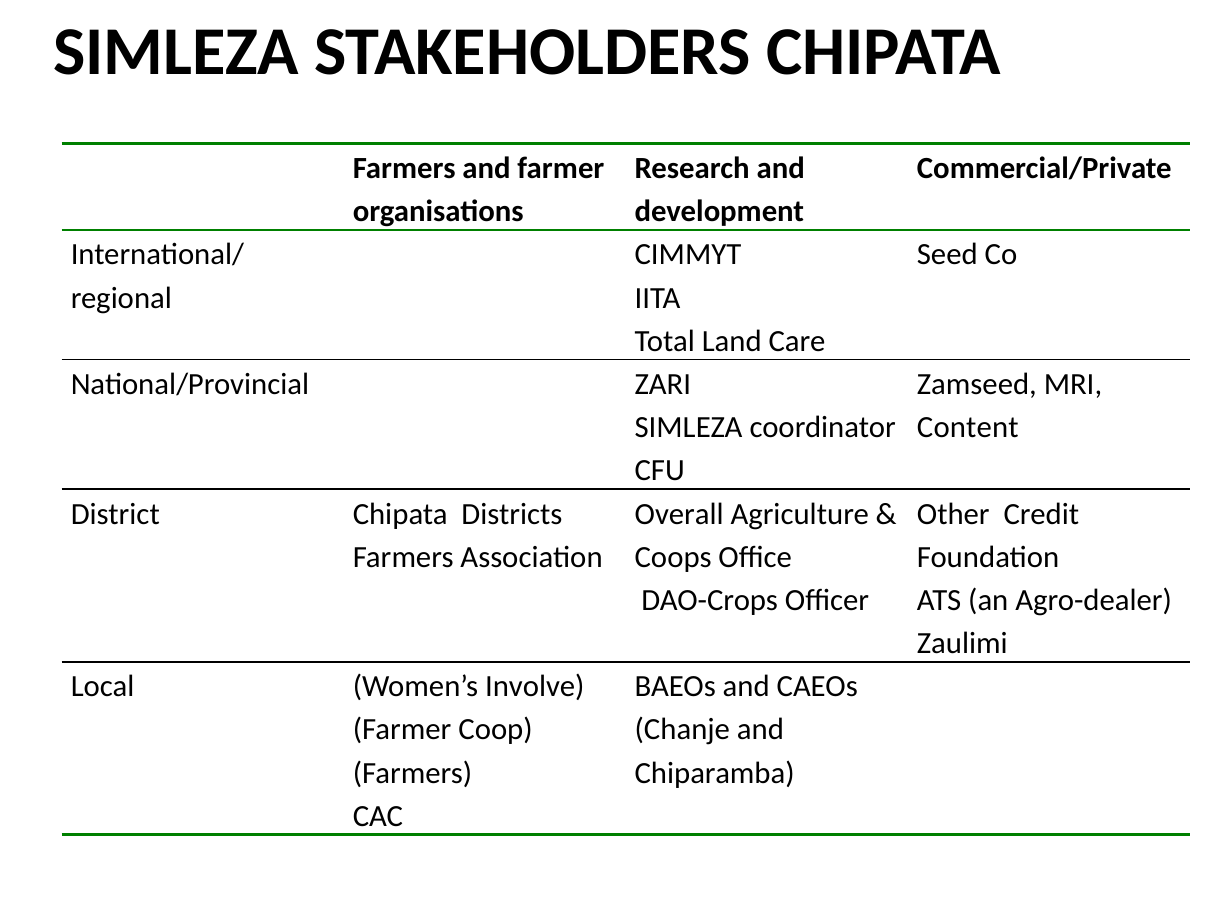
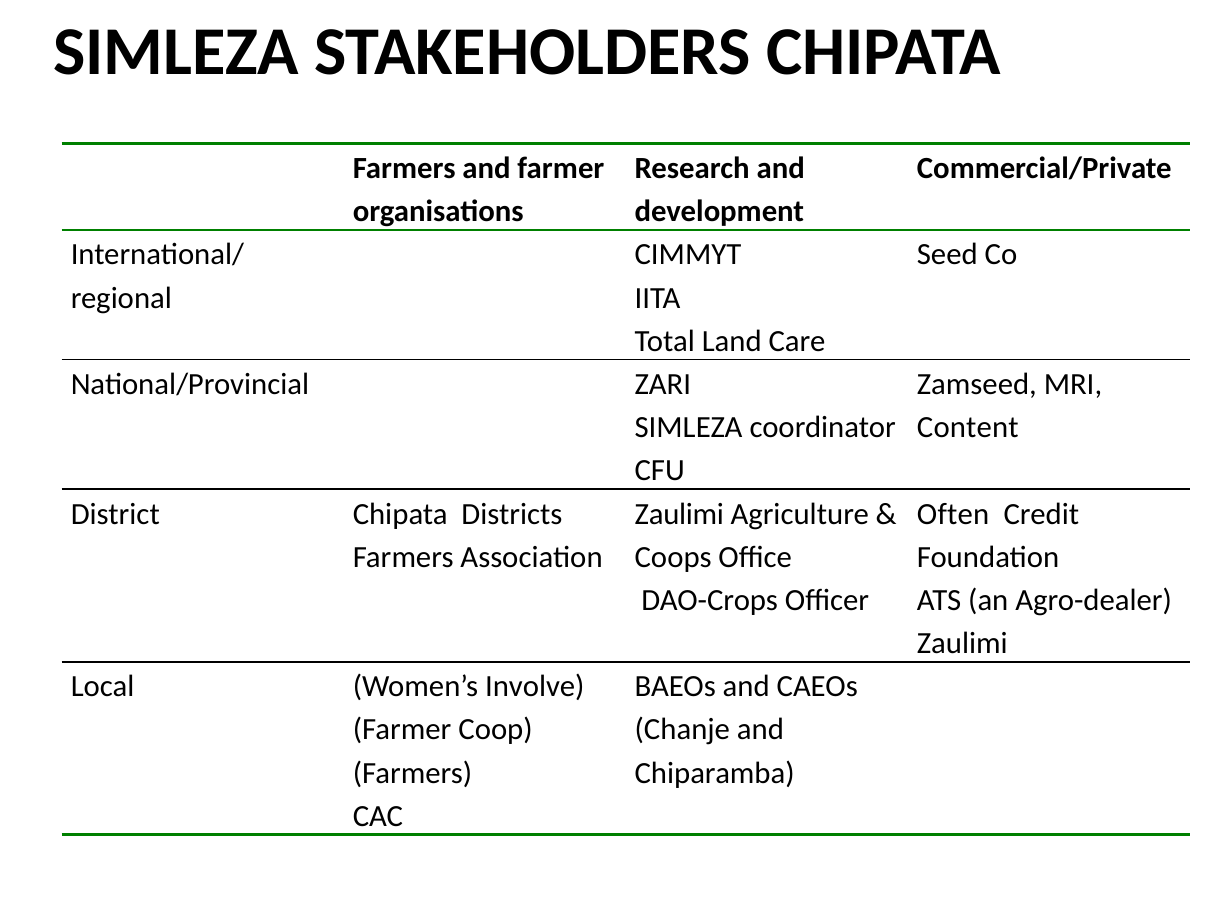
Overall at (679, 514): Overall -> Zaulimi
Other: Other -> Often
